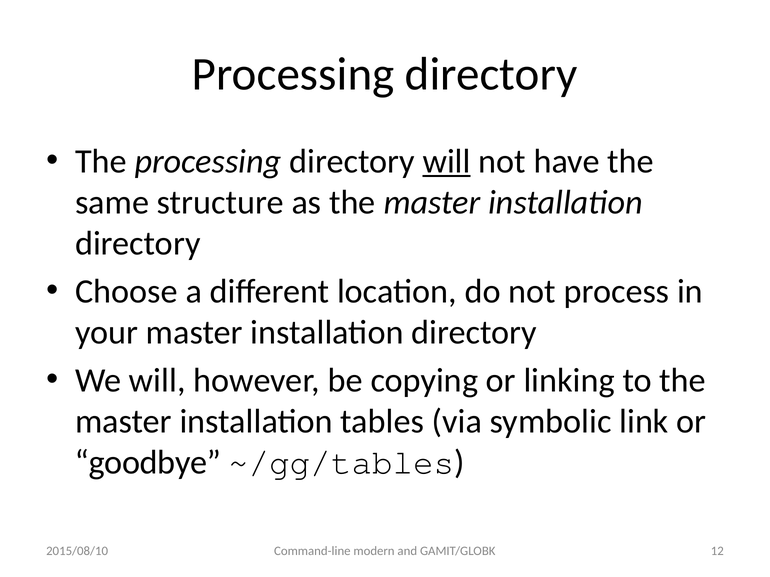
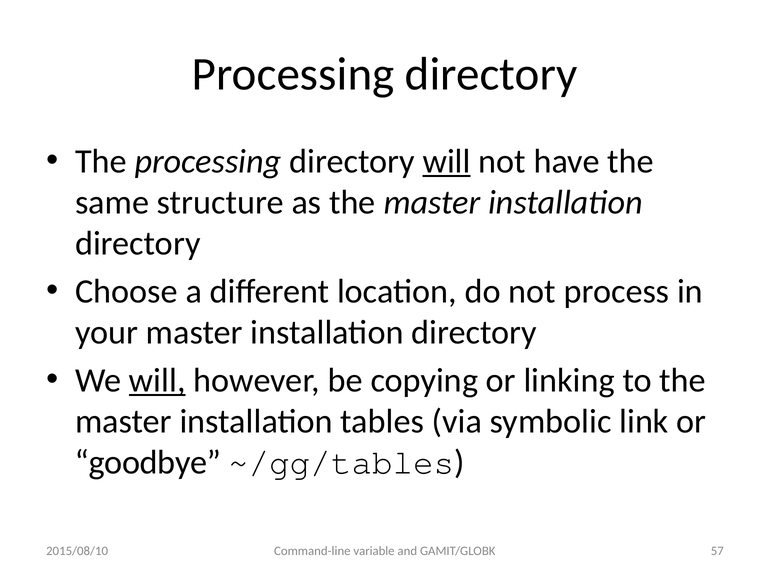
will at (157, 381) underline: none -> present
modern: modern -> variable
12: 12 -> 57
